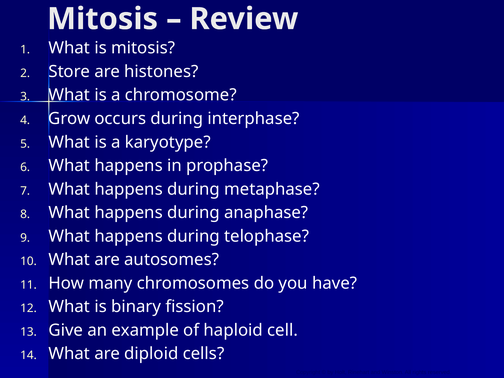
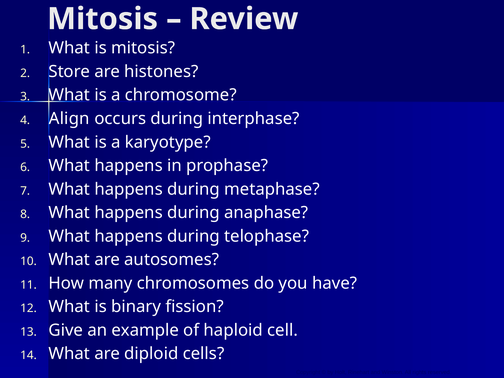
Grow: Grow -> Align
